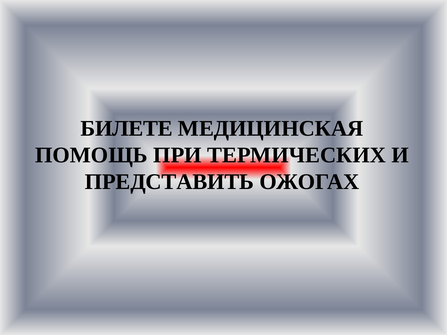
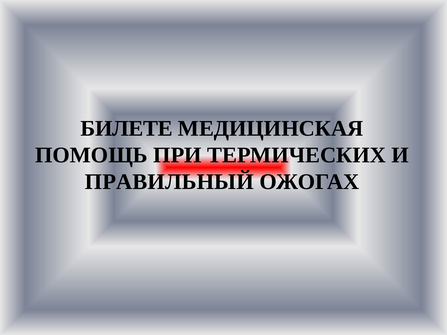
ПРЕДСТАВИТЬ: ПРЕДСТАВИТЬ -> ПРАВИЛЬНЫЙ
